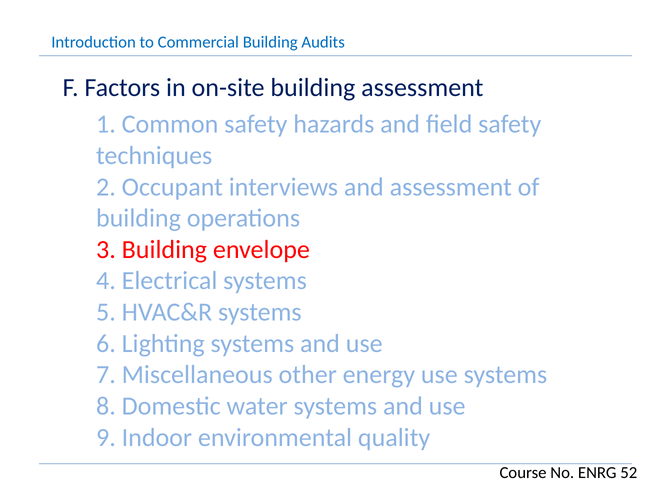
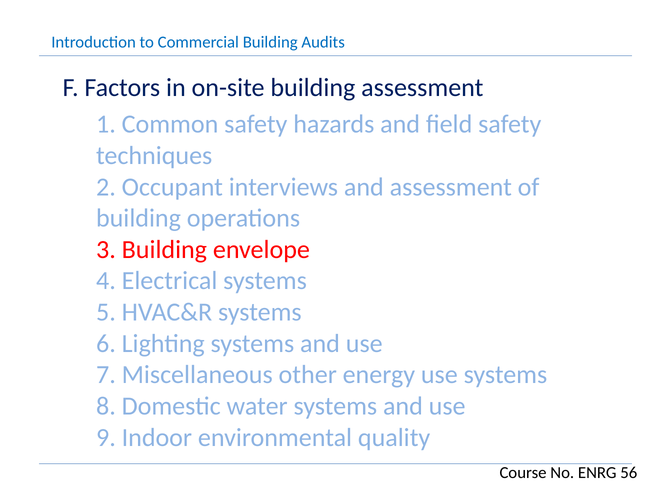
52: 52 -> 56
